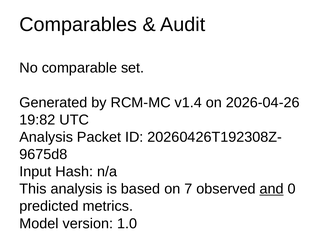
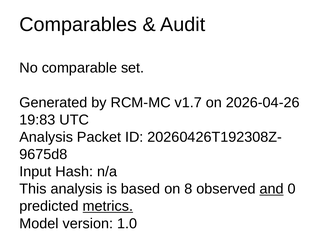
v1.4: v1.4 -> v1.7
19:82: 19:82 -> 19:83
7: 7 -> 8
metrics underline: none -> present
